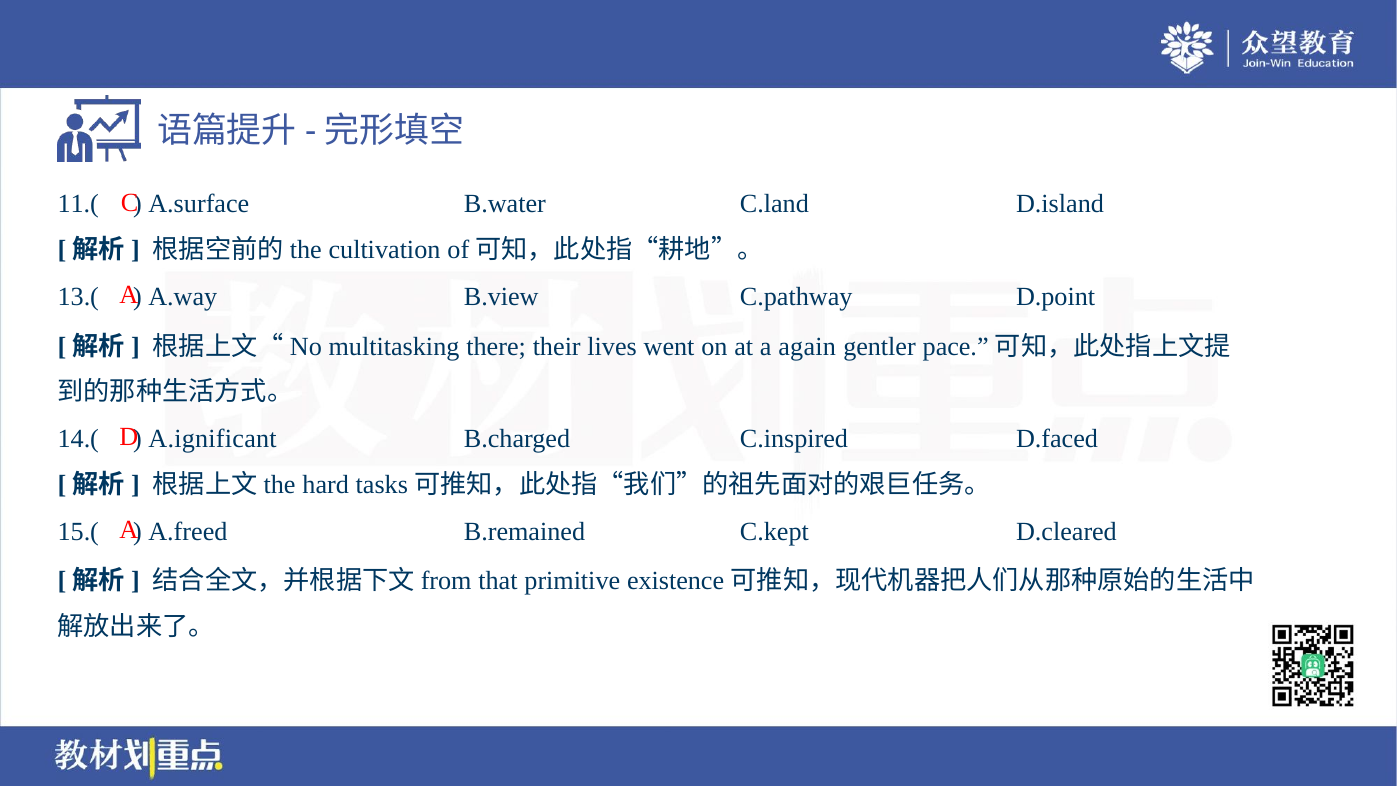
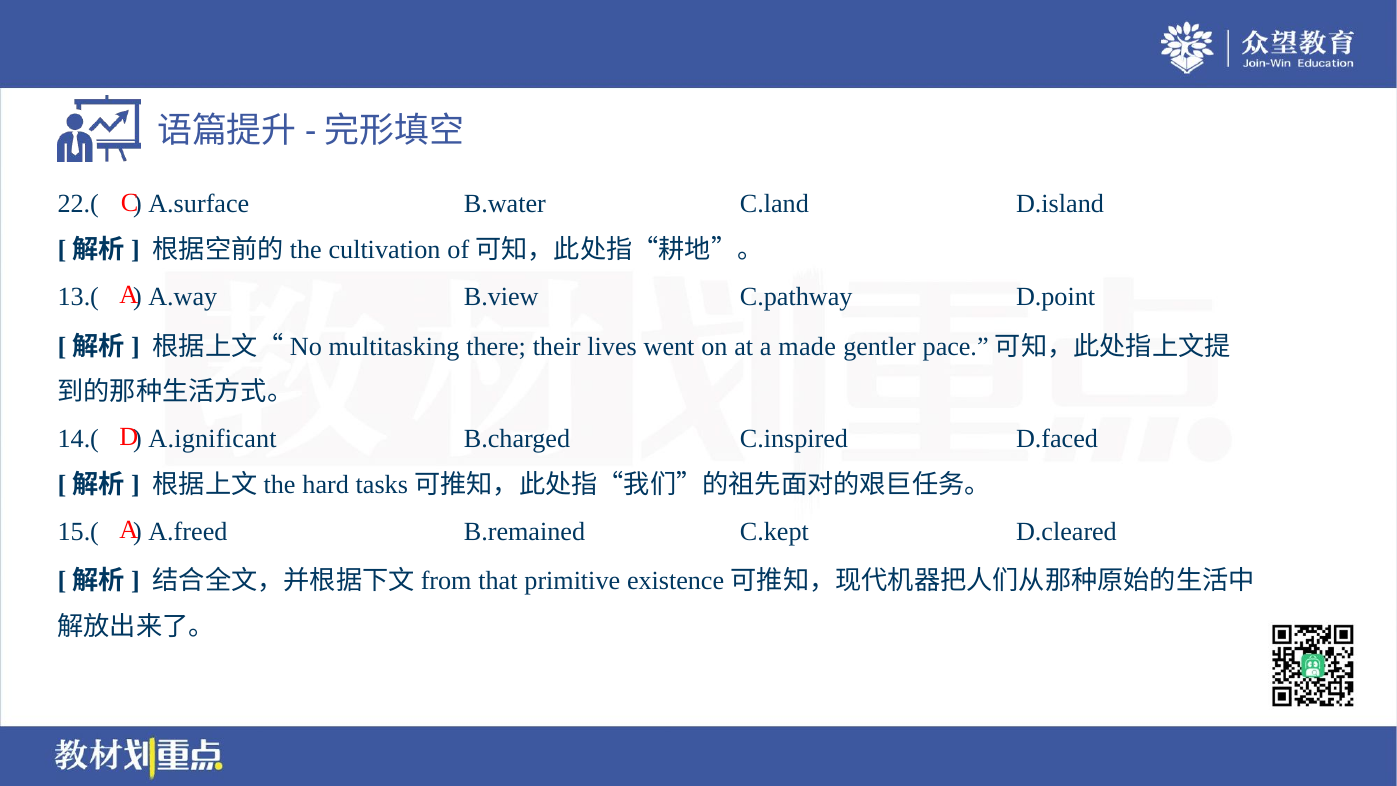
11.(: 11.( -> 22.(
again: again -> made
